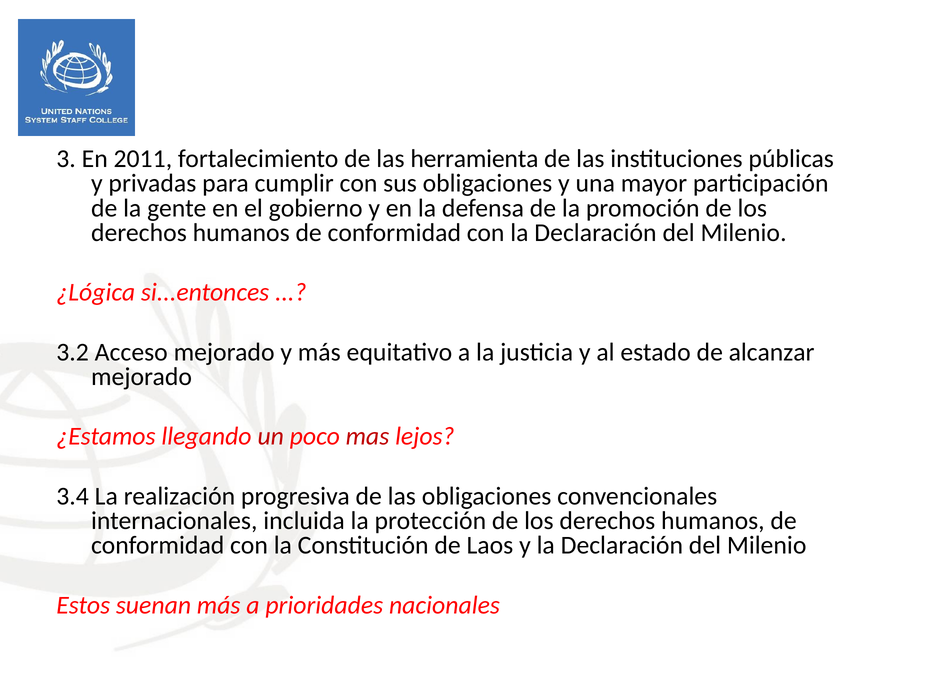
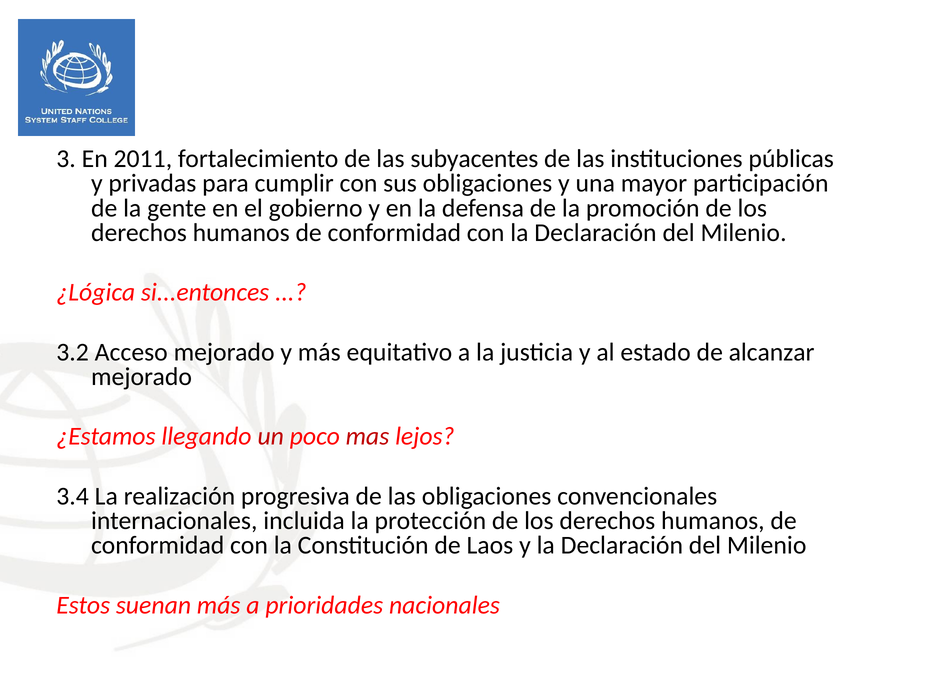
herramienta: herramienta -> subyacentes
